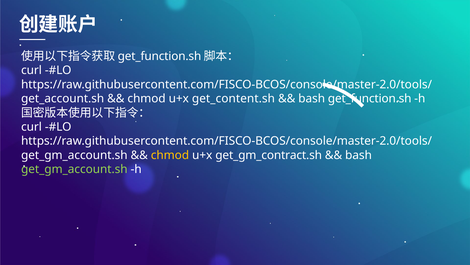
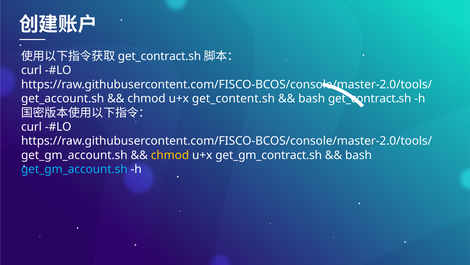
get_function.sh at (159, 56): get_function.sh -> get_contract.sh
bash get_function.sh: get_function.sh -> get_contract.sh
get_gm_account.sh at (74, 169) colour: light green -> light blue
